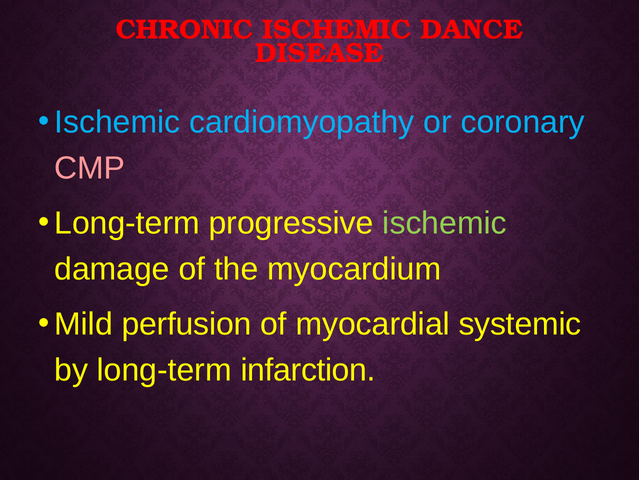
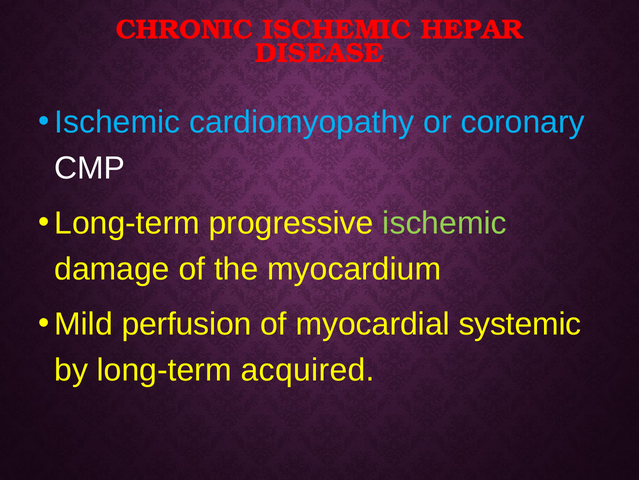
DANCE: DANCE -> HEPAR
CMP colour: pink -> white
infarction: infarction -> acquired
